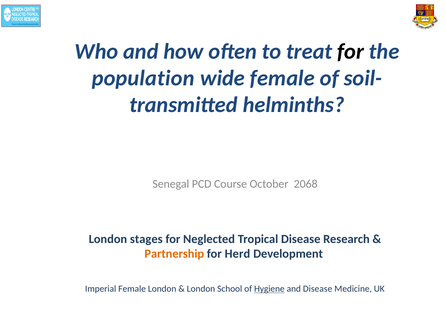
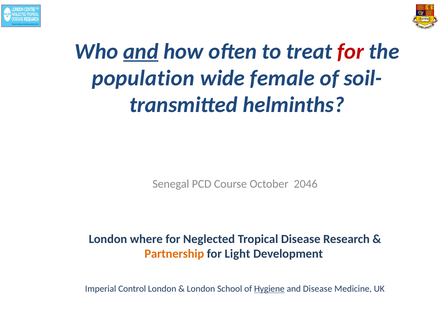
and at (141, 51) underline: none -> present
for at (351, 51) colour: black -> red
2068: 2068 -> 2046
stages: stages -> where
Herd: Herd -> Light
Imperial Female: Female -> Control
